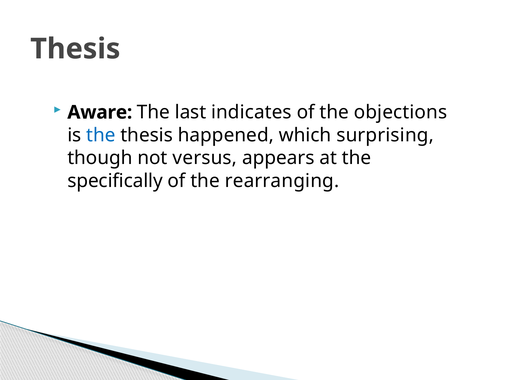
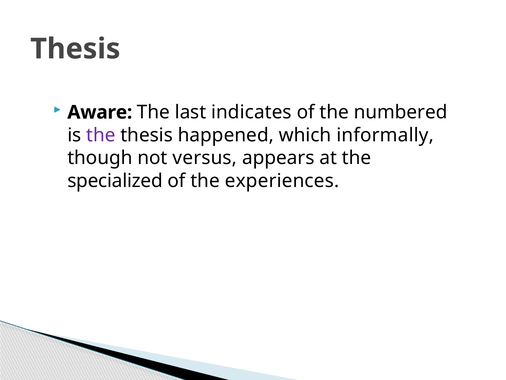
objections: objections -> numbered
the at (101, 135) colour: blue -> purple
surprising: surprising -> informally
specifically: specifically -> specialized
rearranging: rearranging -> experiences
